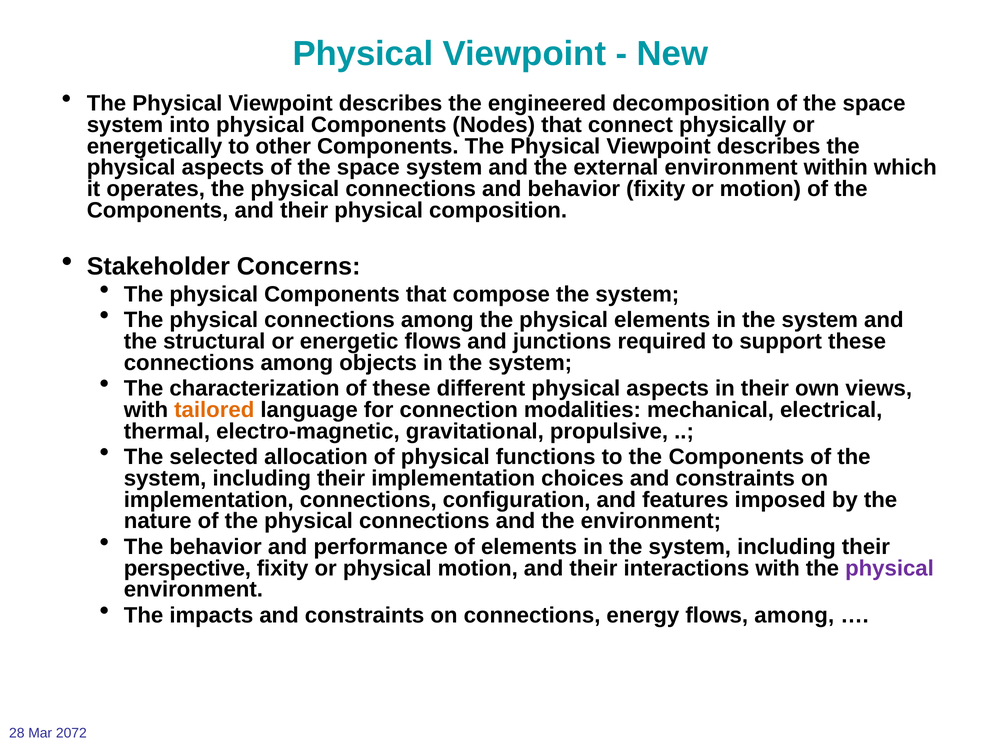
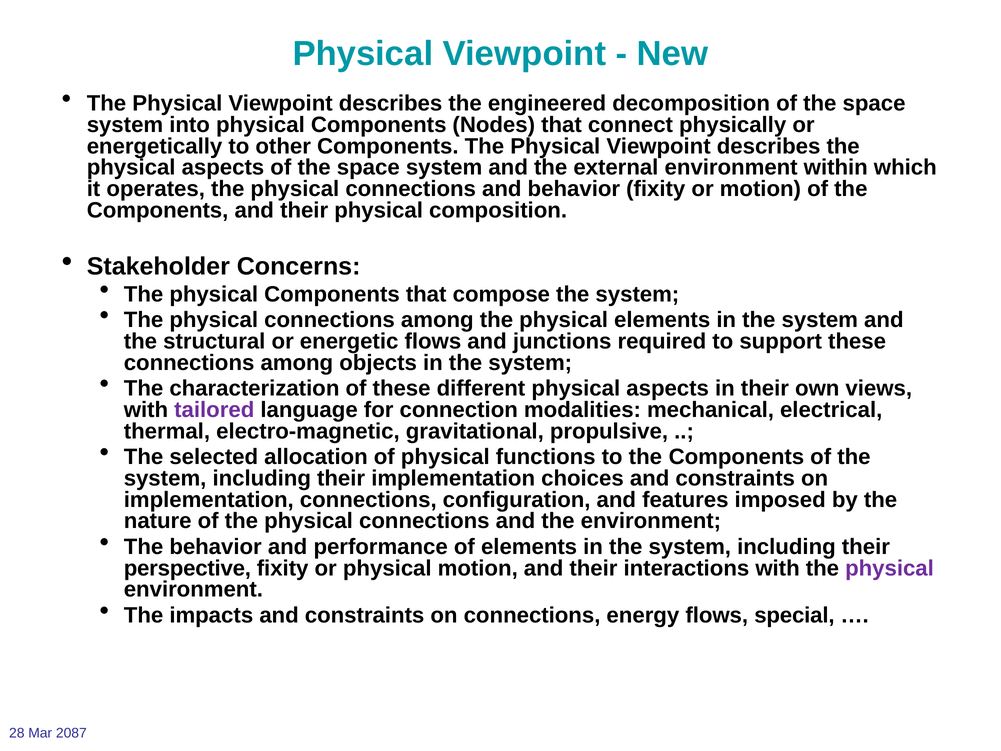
tailored colour: orange -> purple
flows among: among -> special
2072: 2072 -> 2087
